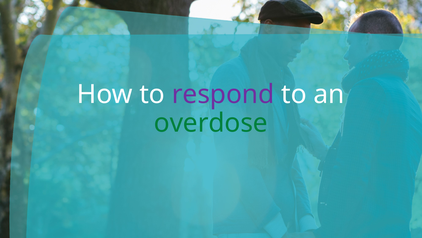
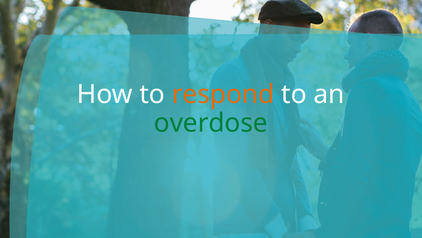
respond colour: purple -> orange
